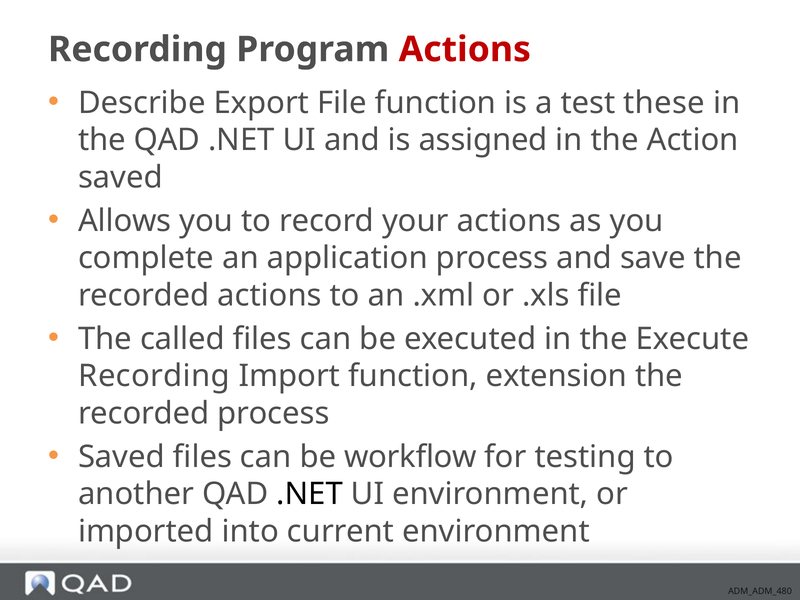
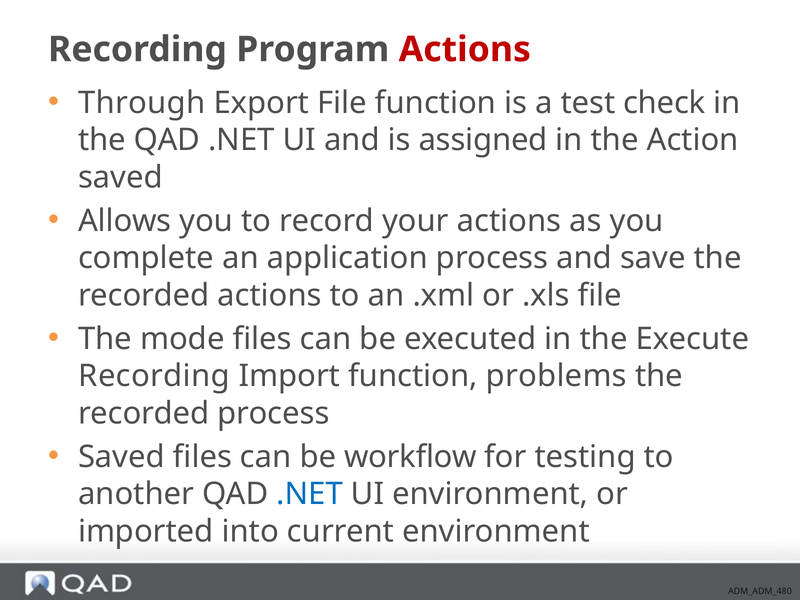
Describe: Describe -> Through
these: these -> check
called: called -> mode
extension: extension -> problems
.NET at (310, 494) colour: black -> blue
